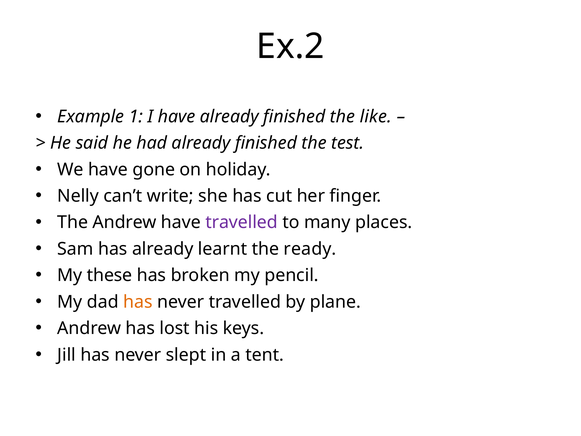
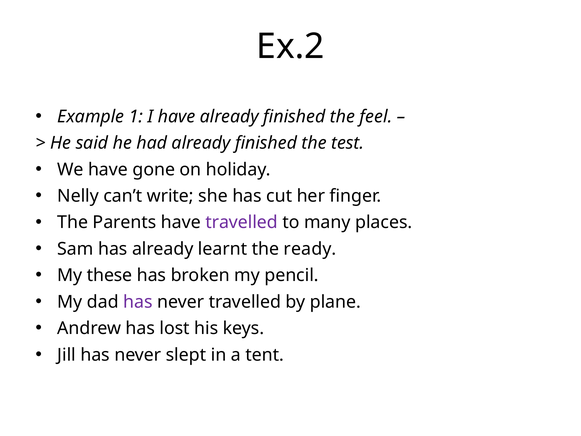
like: like -> feel
The Andrew: Andrew -> Parents
has at (138, 302) colour: orange -> purple
